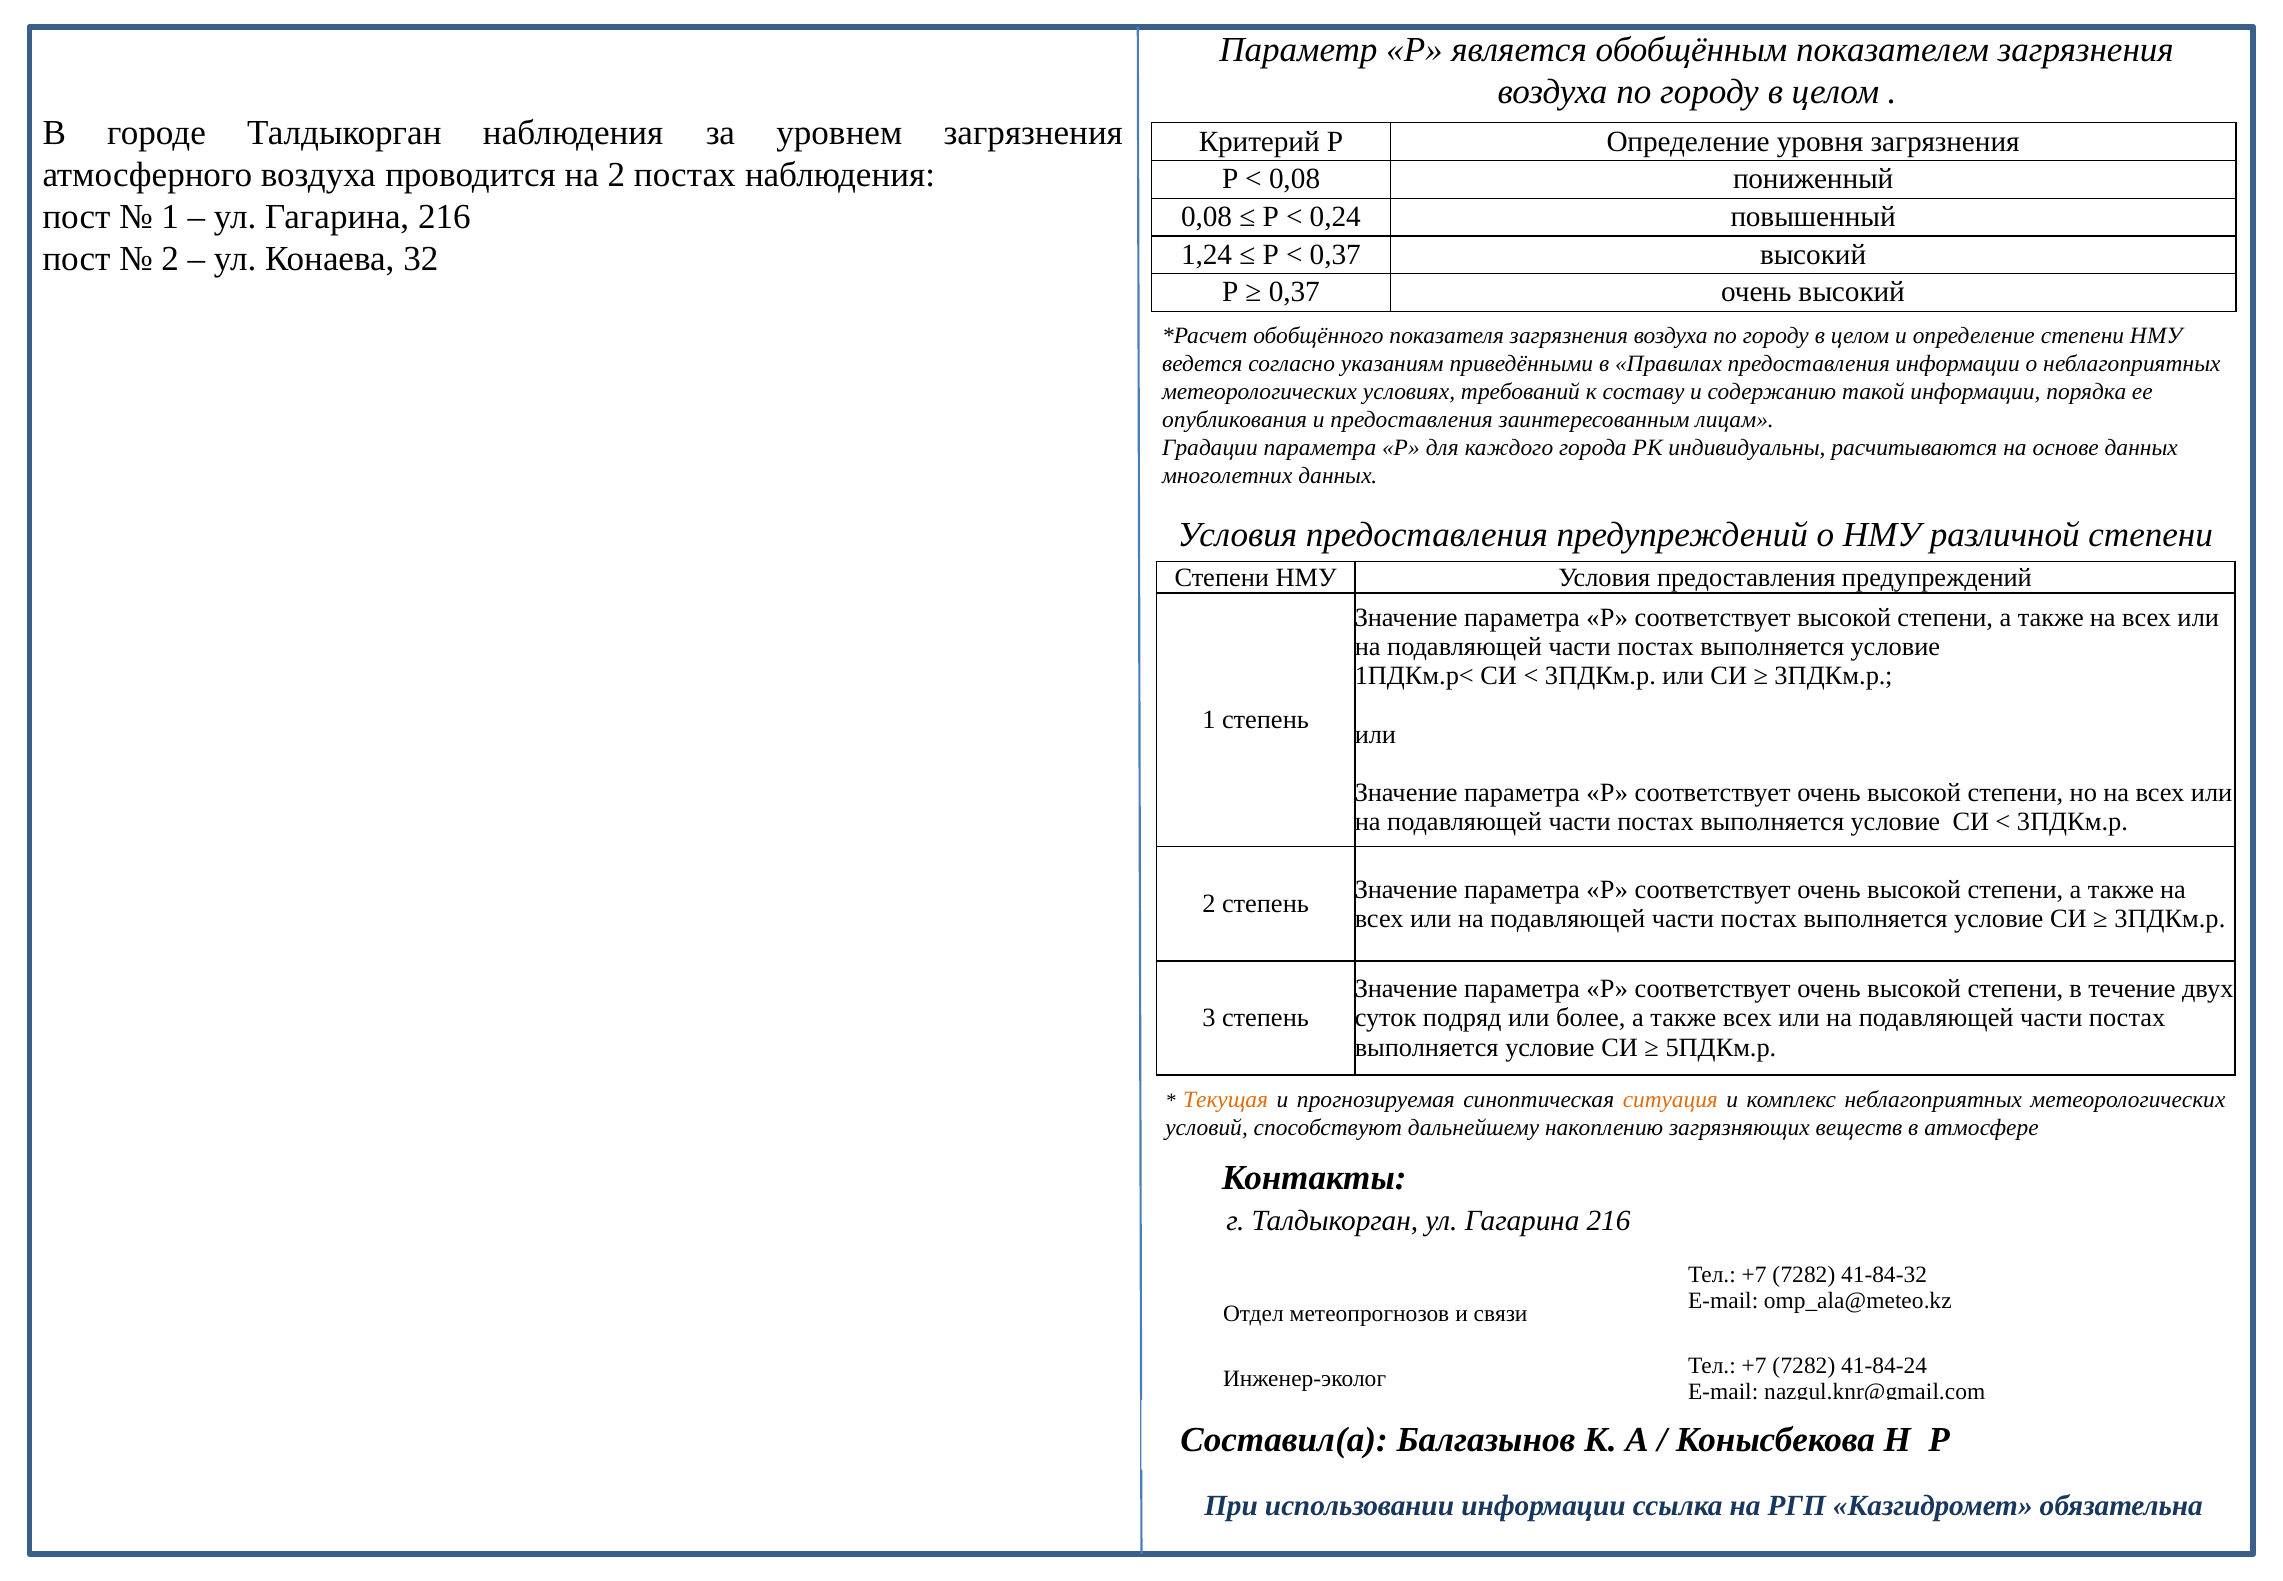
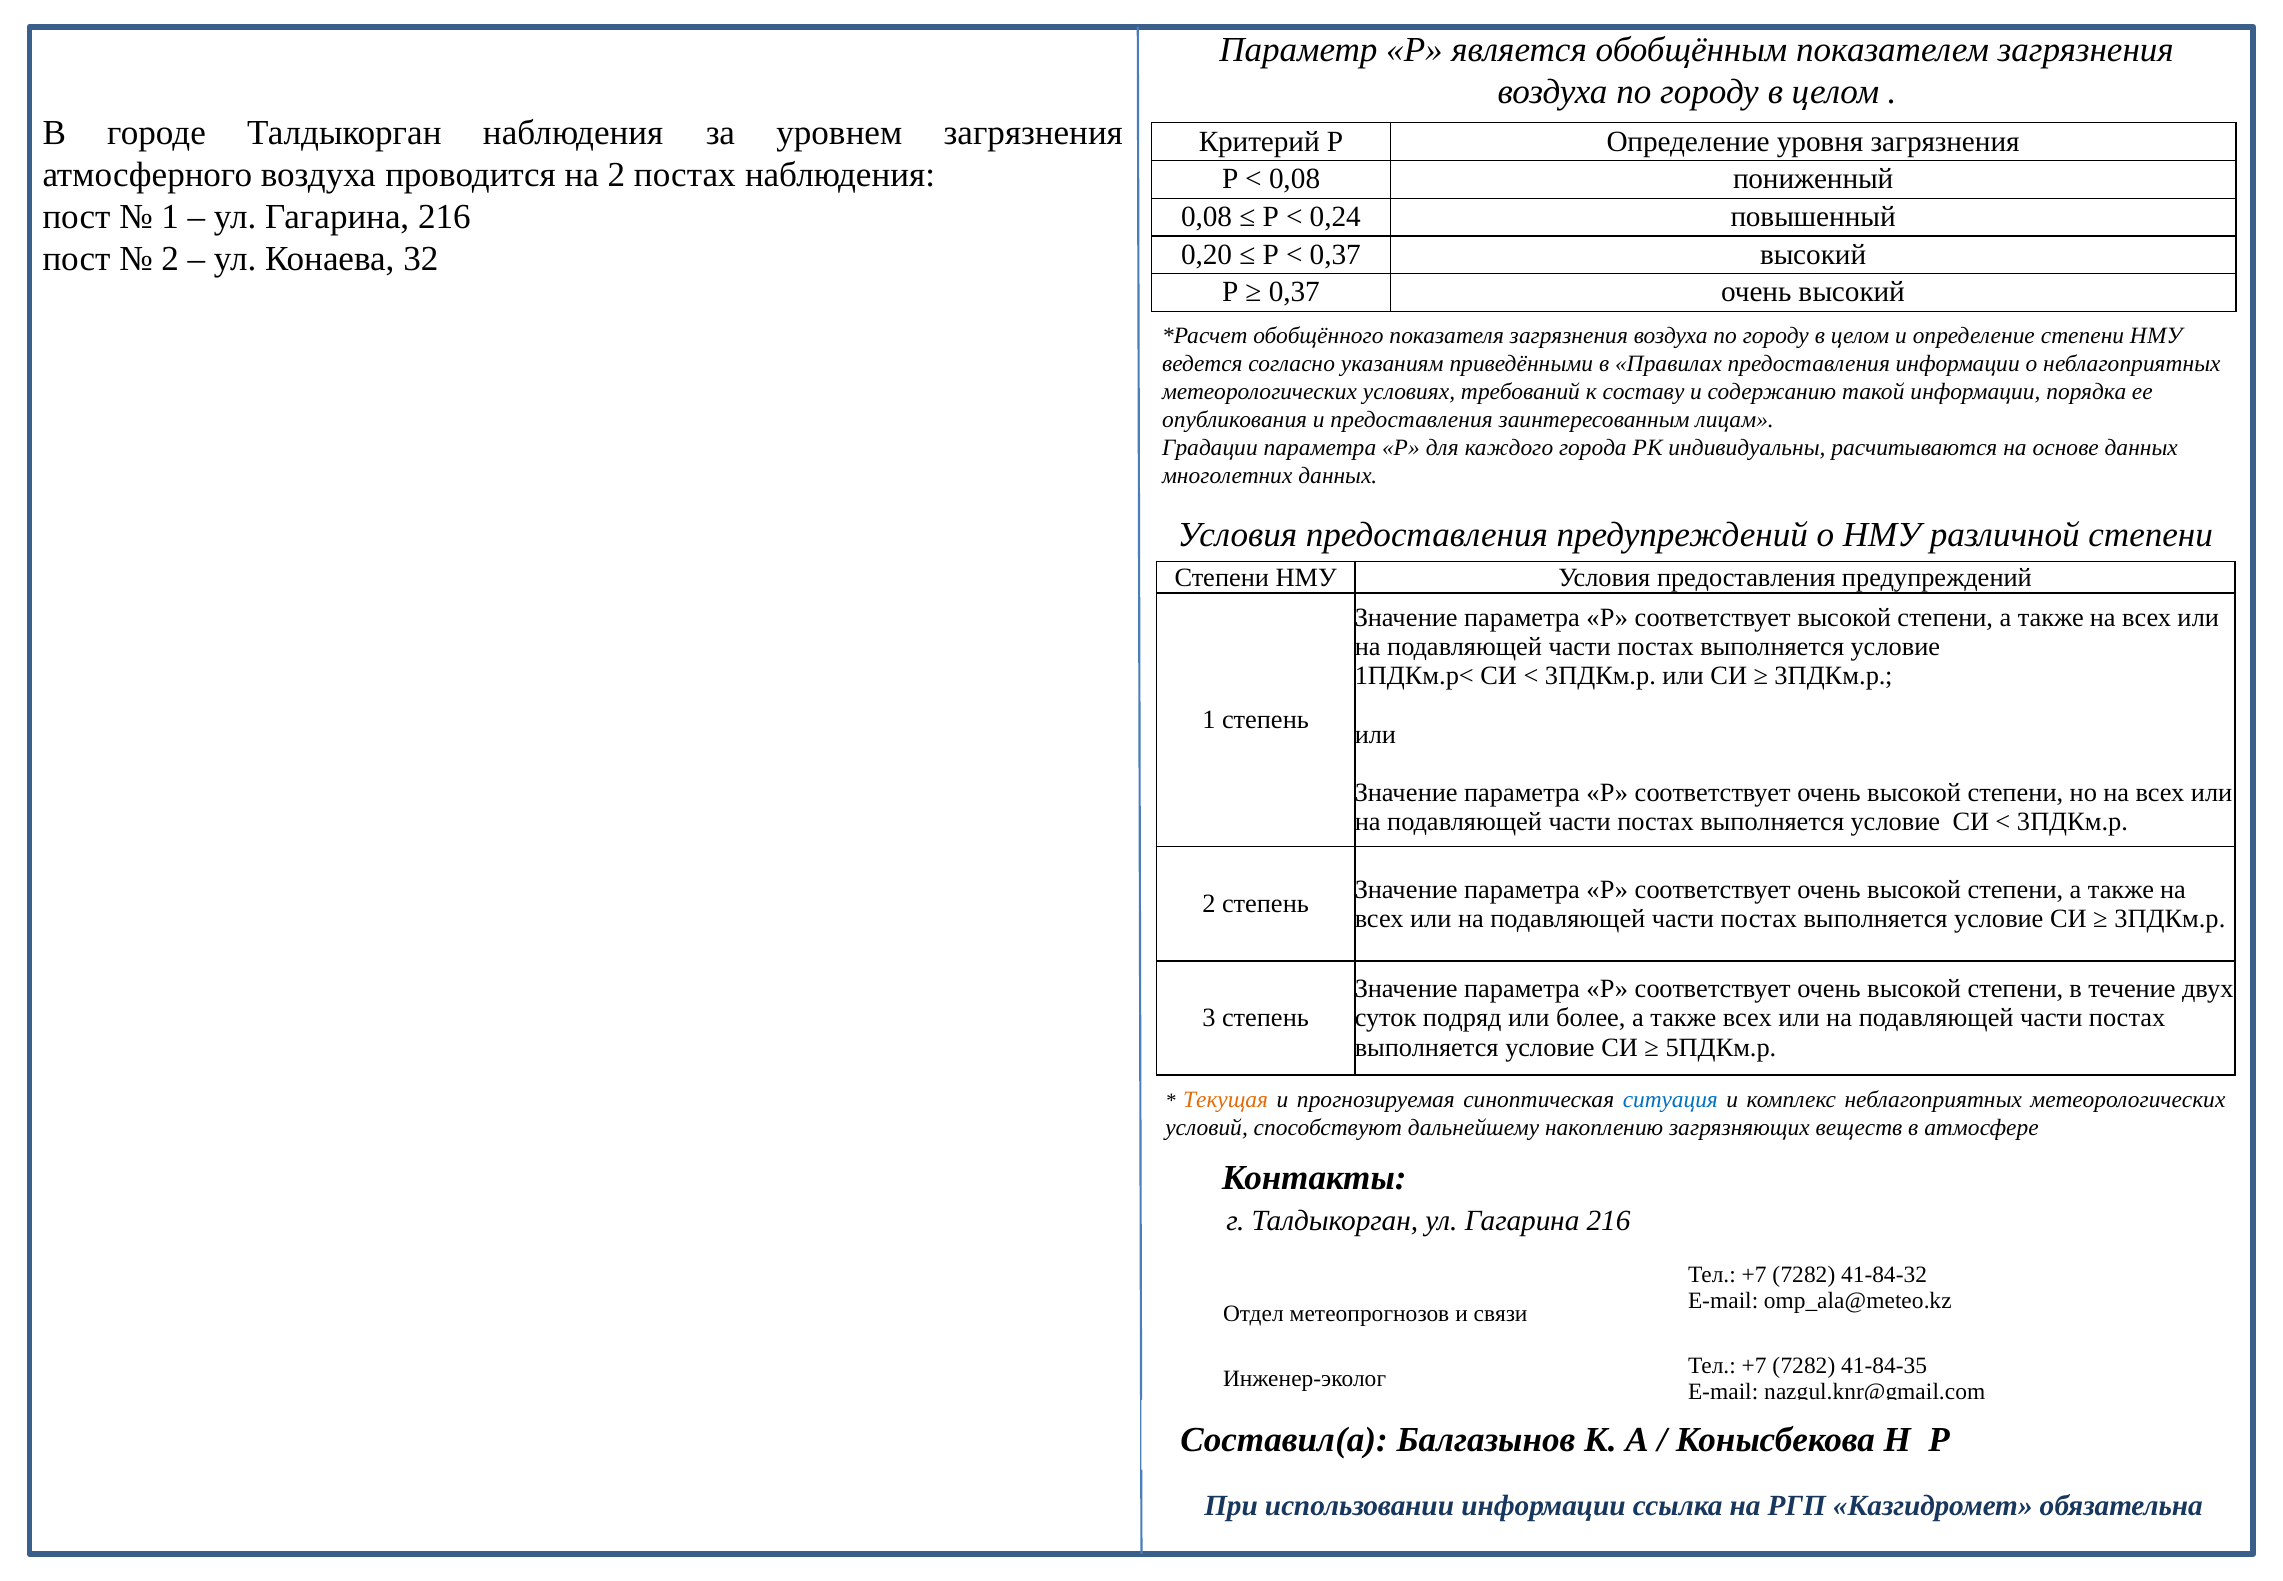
1,24: 1,24 -> 0,20
ситуация colour: orange -> blue
41-84-24: 41-84-24 -> 41-84-35
